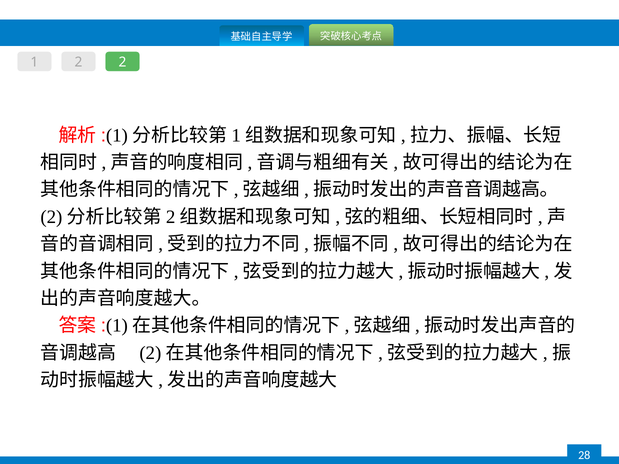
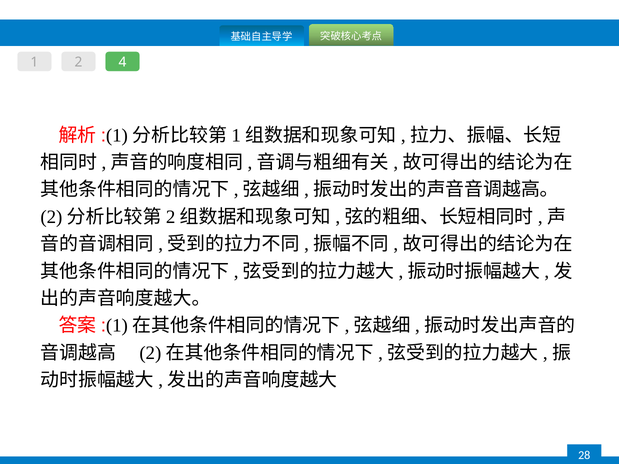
2 2: 2 -> 4
